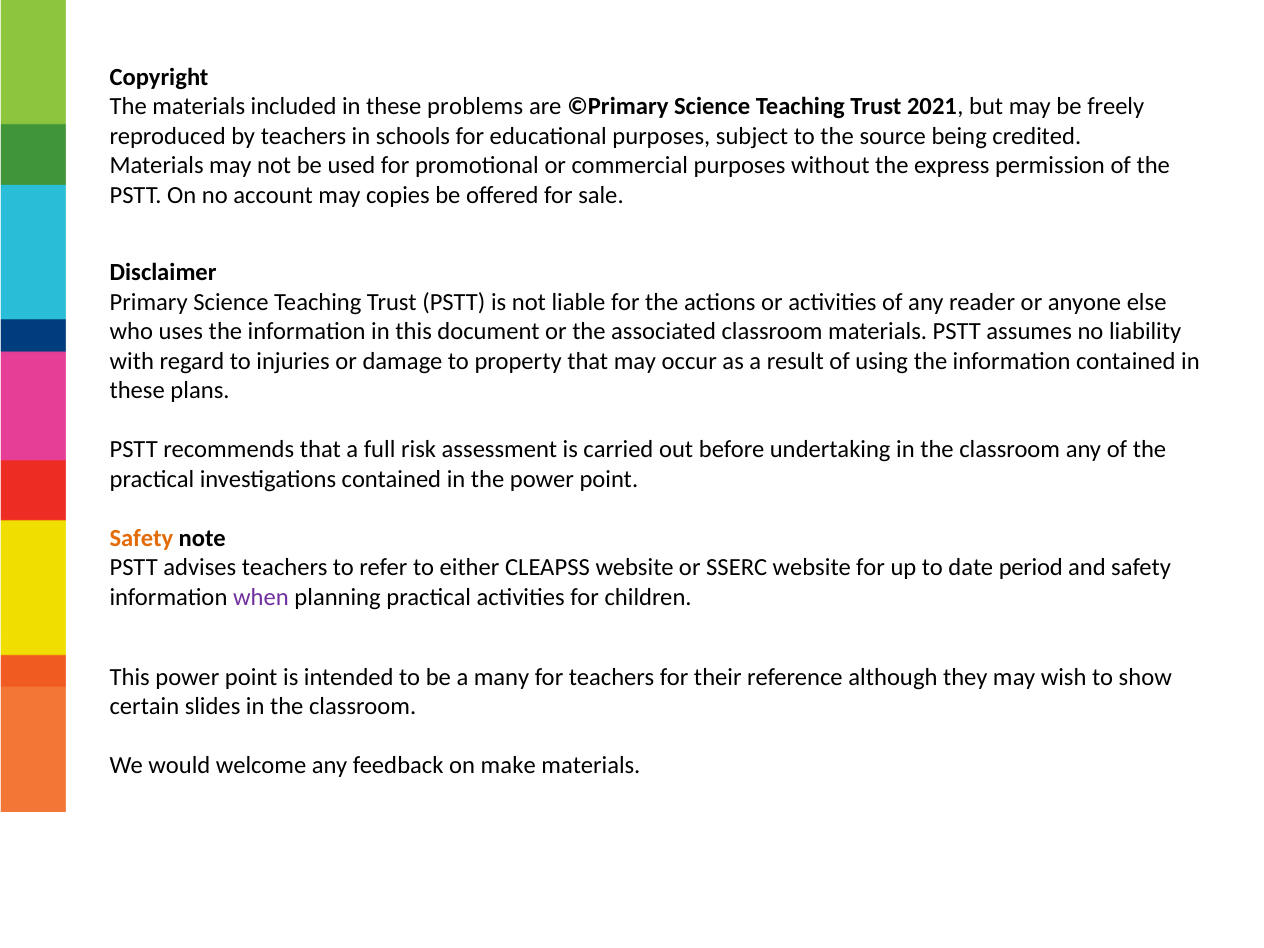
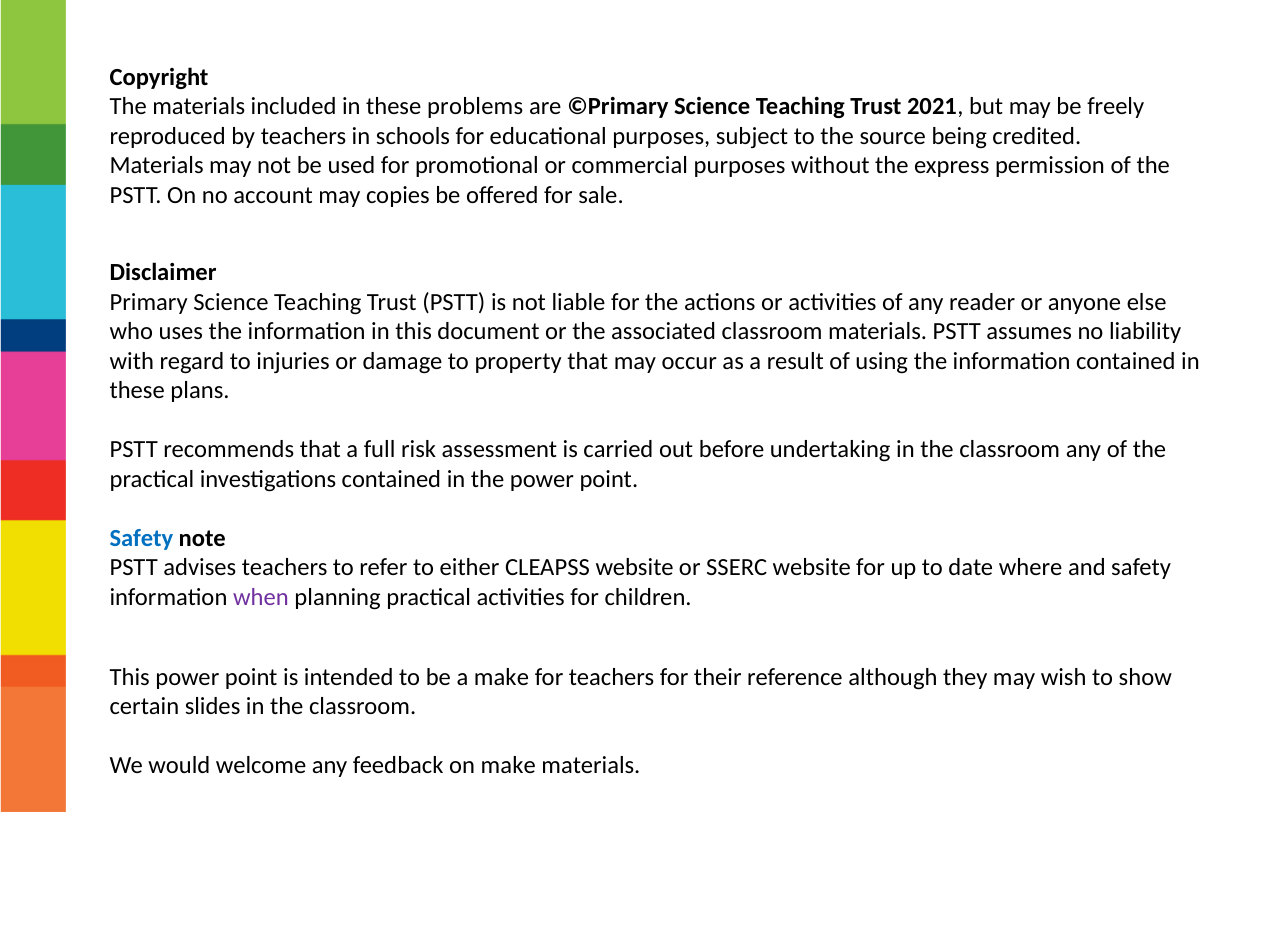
Safety at (141, 538) colour: orange -> blue
period: period -> where
a many: many -> make
